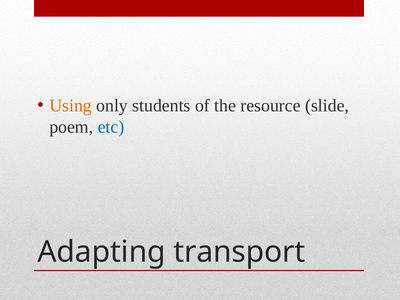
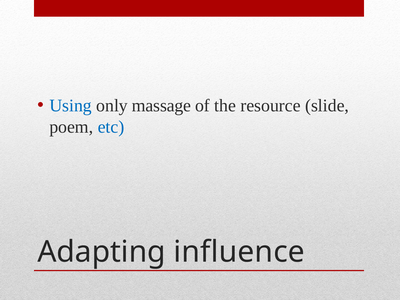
Using colour: orange -> blue
students: students -> massage
transport: transport -> influence
